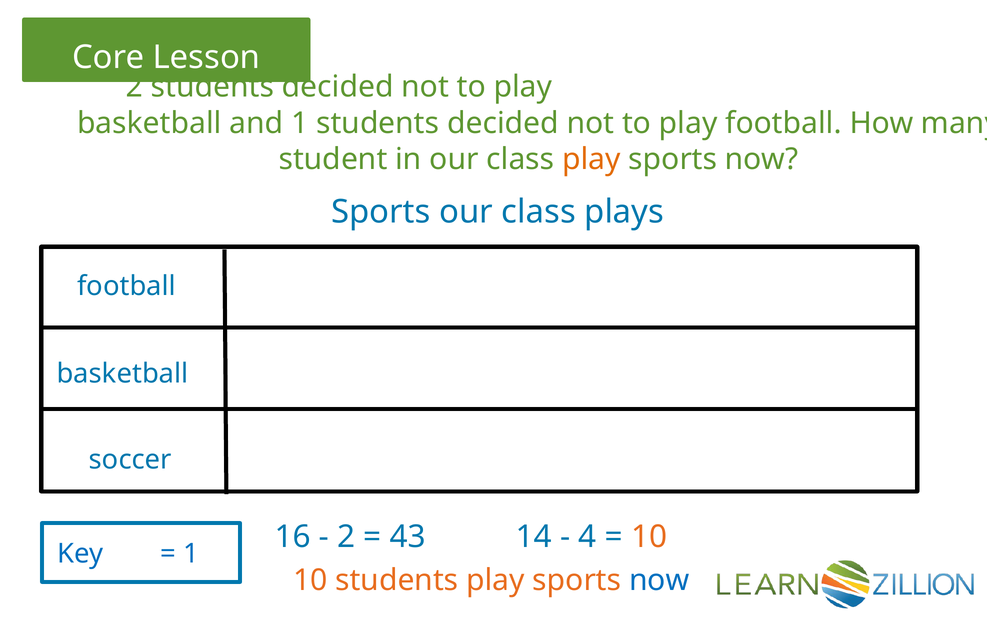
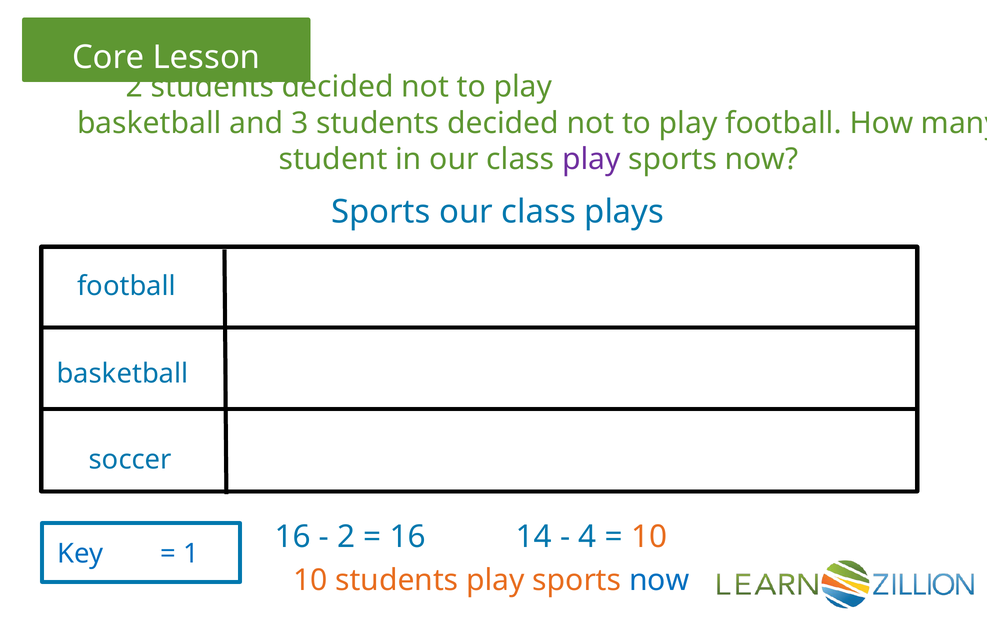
and 1: 1 -> 3
play at (591, 159) colour: orange -> purple
43 at (408, 536): 43 -> 16
